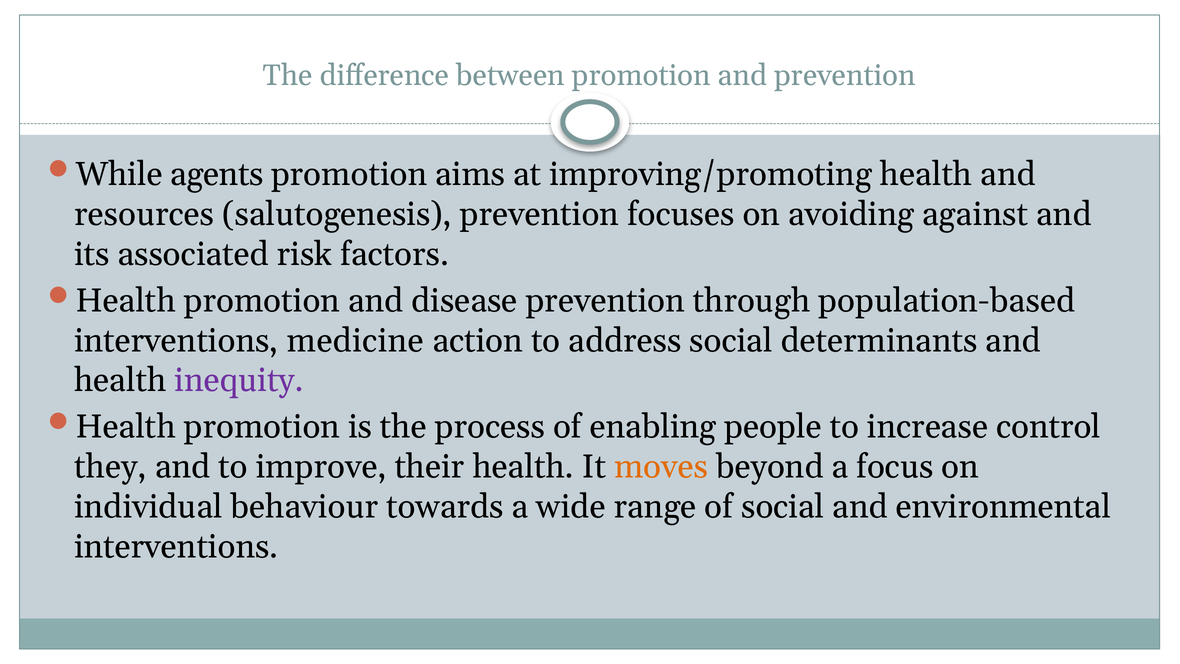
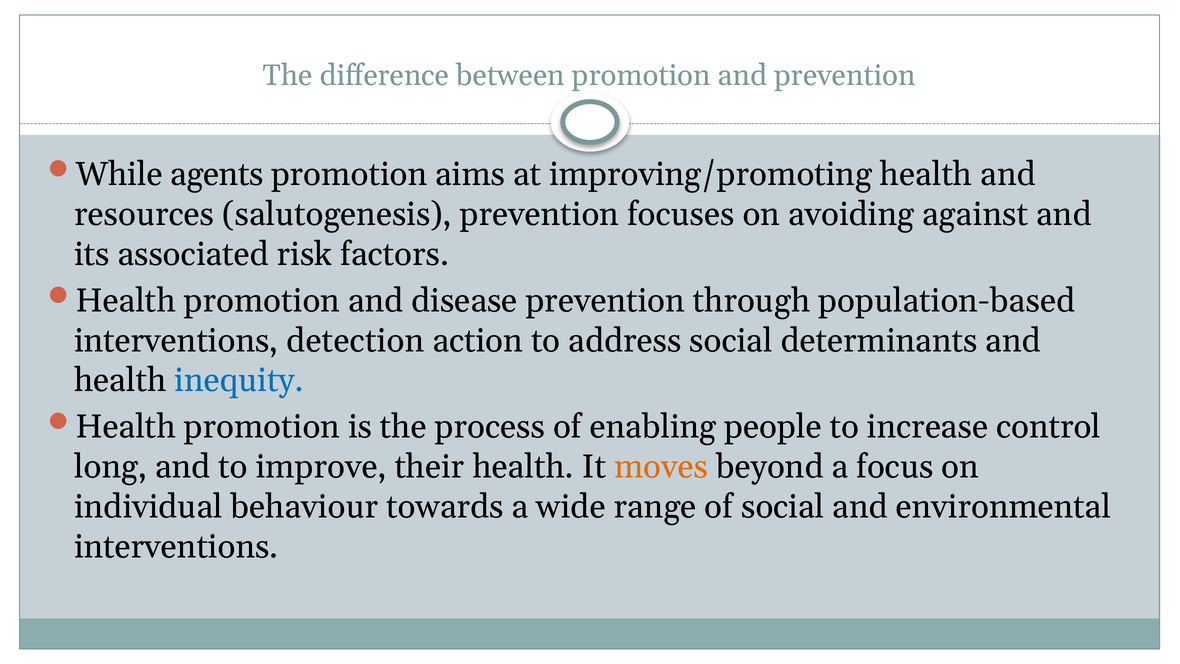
medicine: medicine -> detection
inequity colour: purple -> blue
they: they -> long
